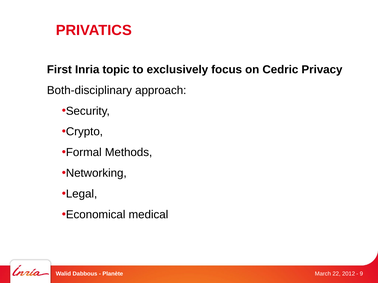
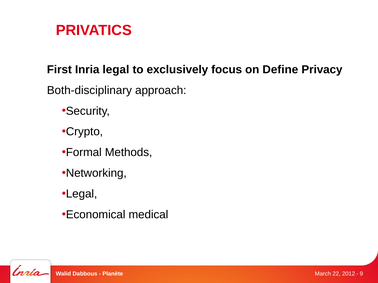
Inria topic: topic -> legal
Cedric: Cedric -> Define
